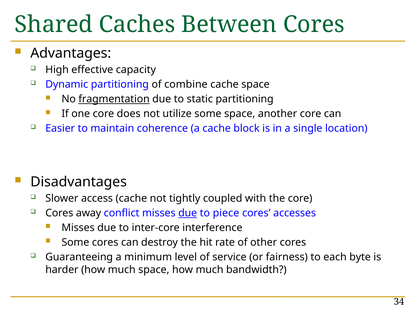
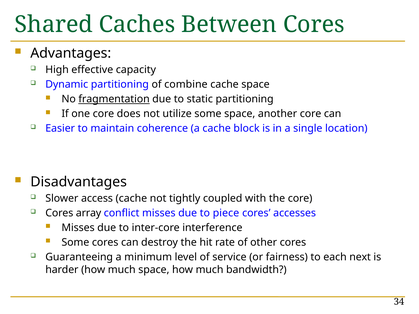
away: away -> array
due at (188, 213) underline: present -> none
byte: byte -> next
